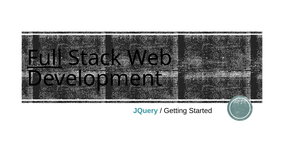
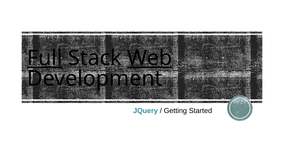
Web underline: none -> present
